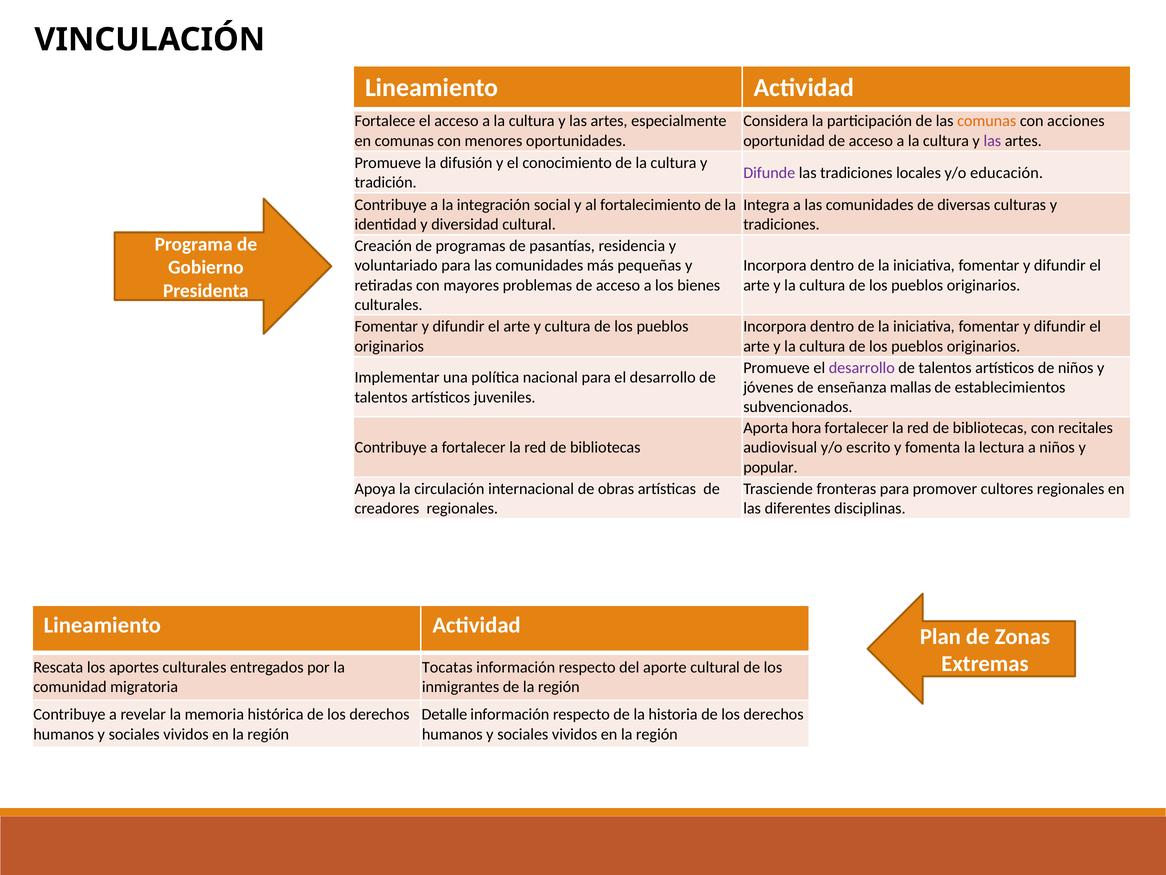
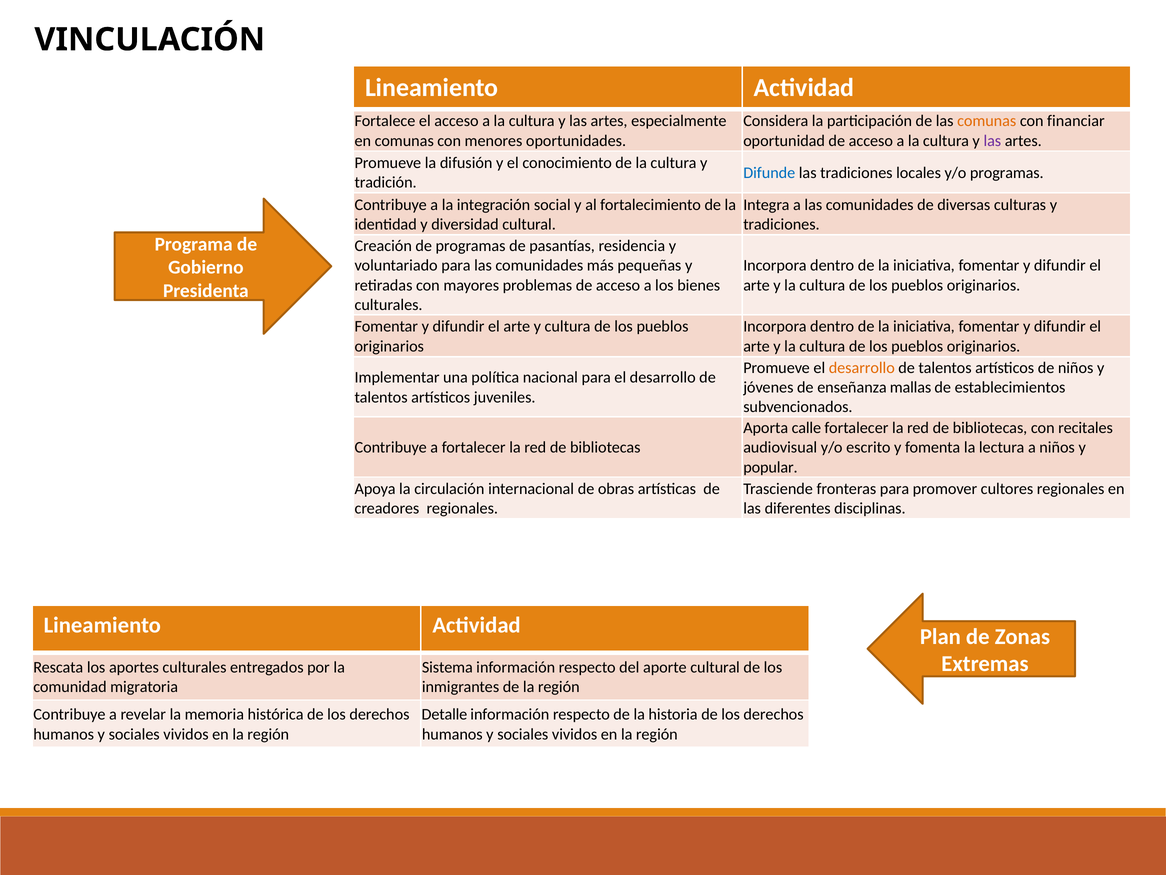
acciones: acciones -> financiar
Difunde colour: purple -> blue
y/o educación: educación -> programas
desarrollo at (862, 368) colour: purple -> orange
hora: hora -> calle
Tocatas: Tocatas -> Sistema
